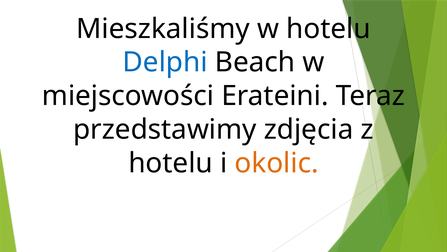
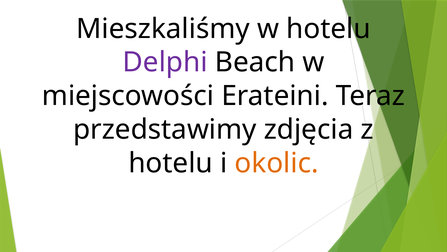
Delphi colour: blue -> purple
